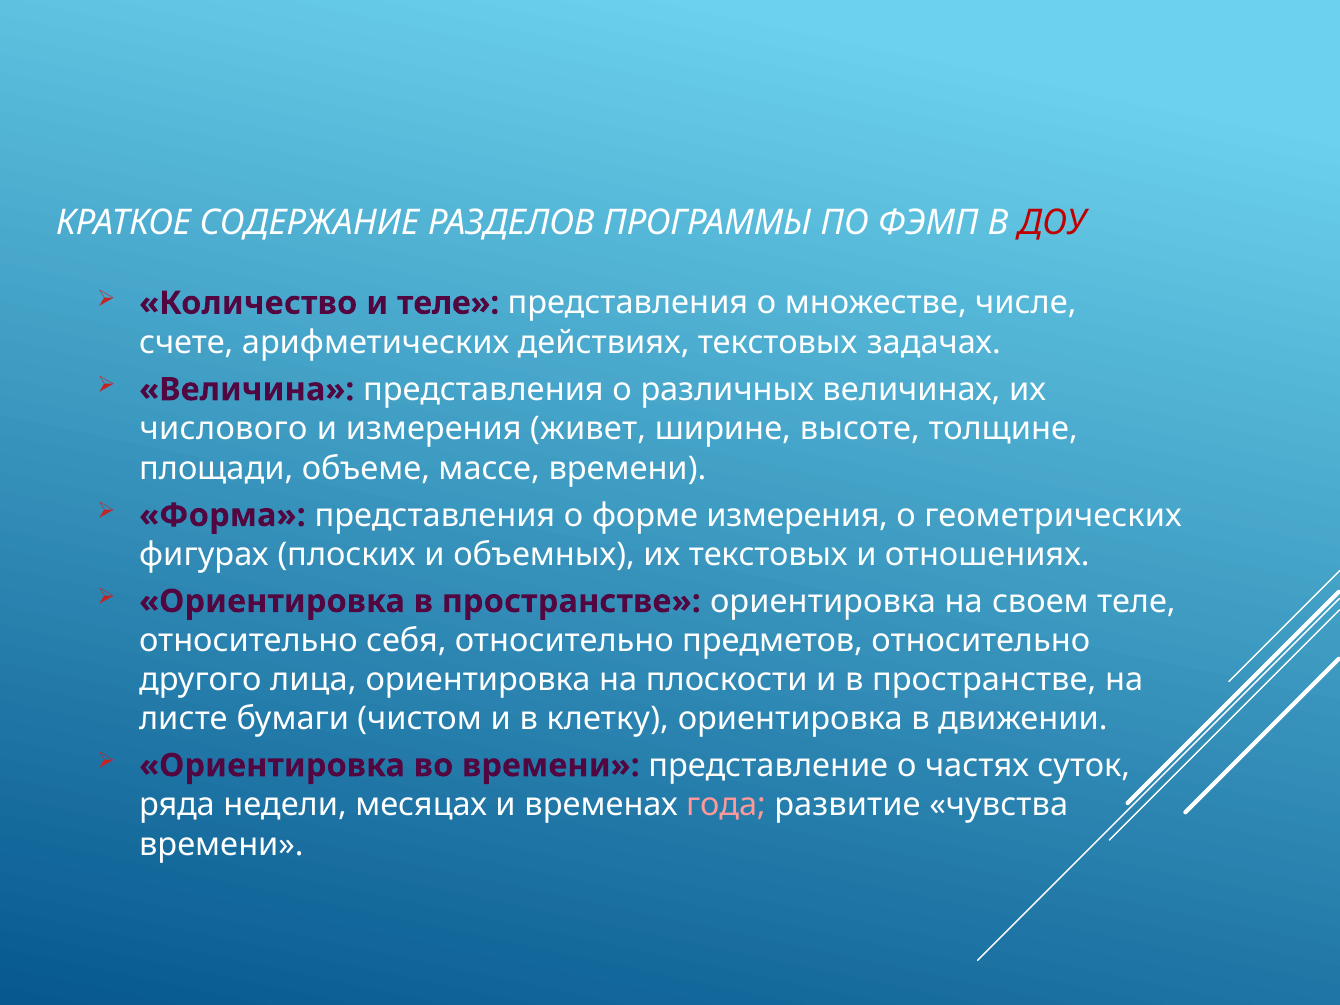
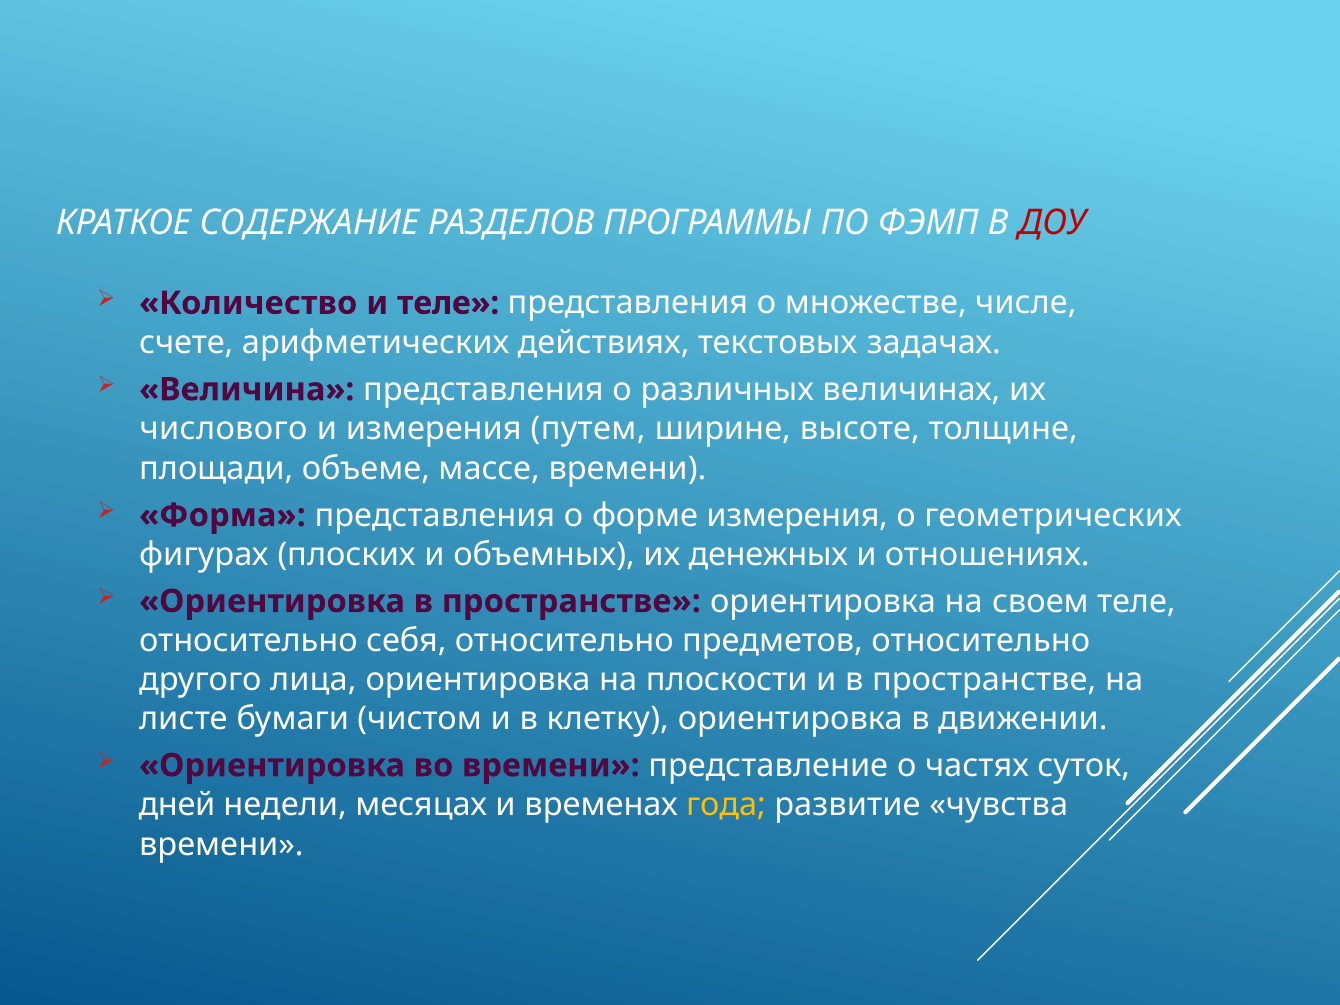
живет: живет -> путем
их текстовых: текстовых -> денежных
ряда: ряда -> дней
года colour: pink -> yellow
